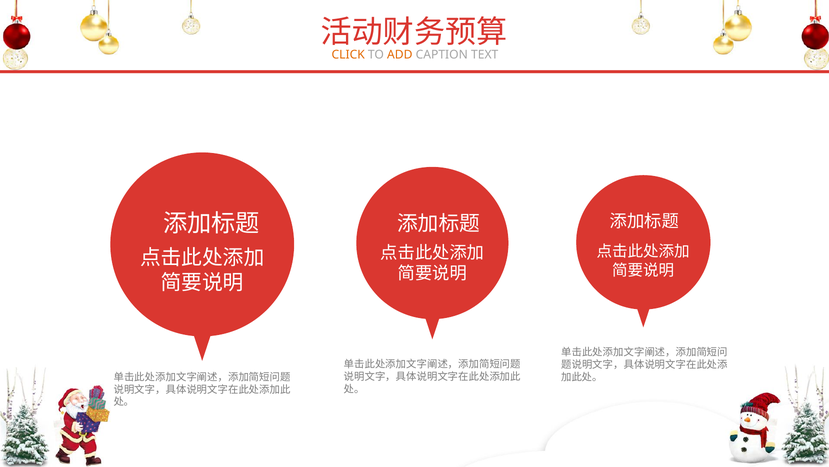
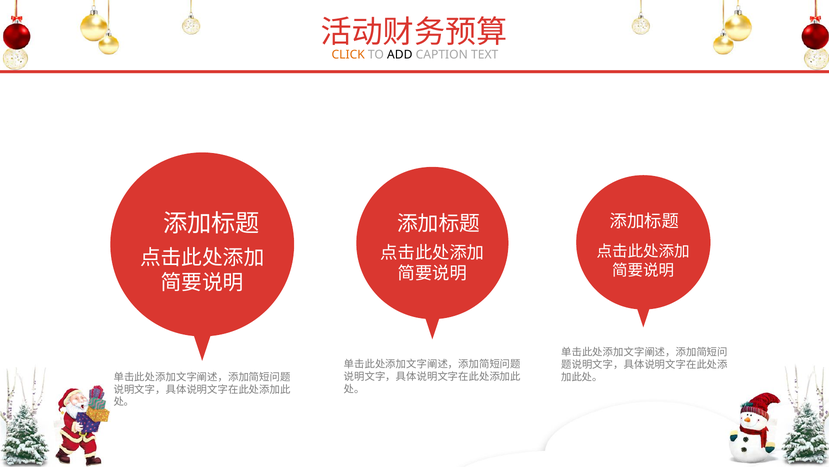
ADD colour: orange -> black
